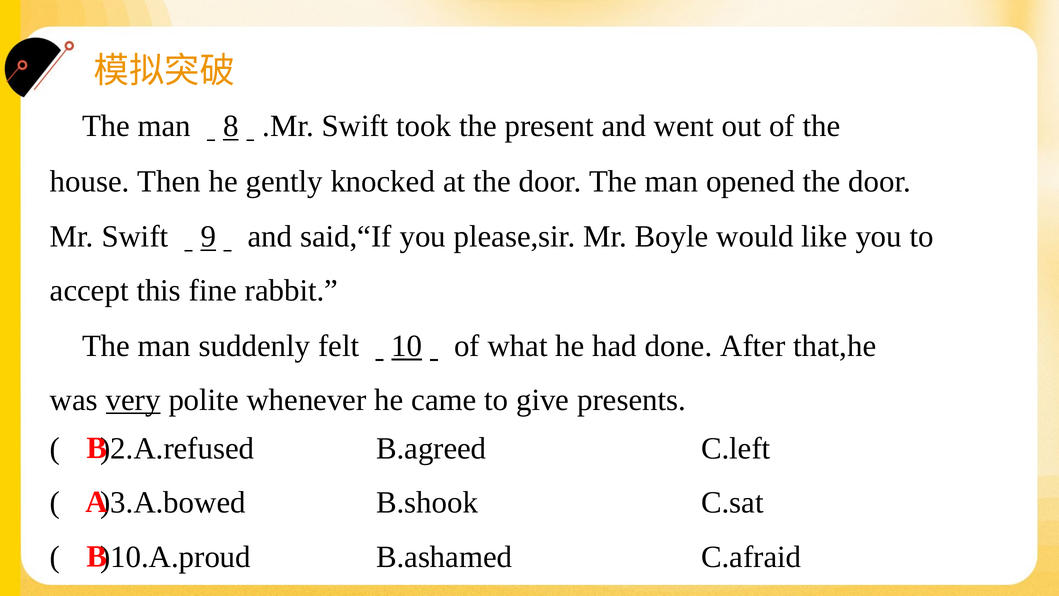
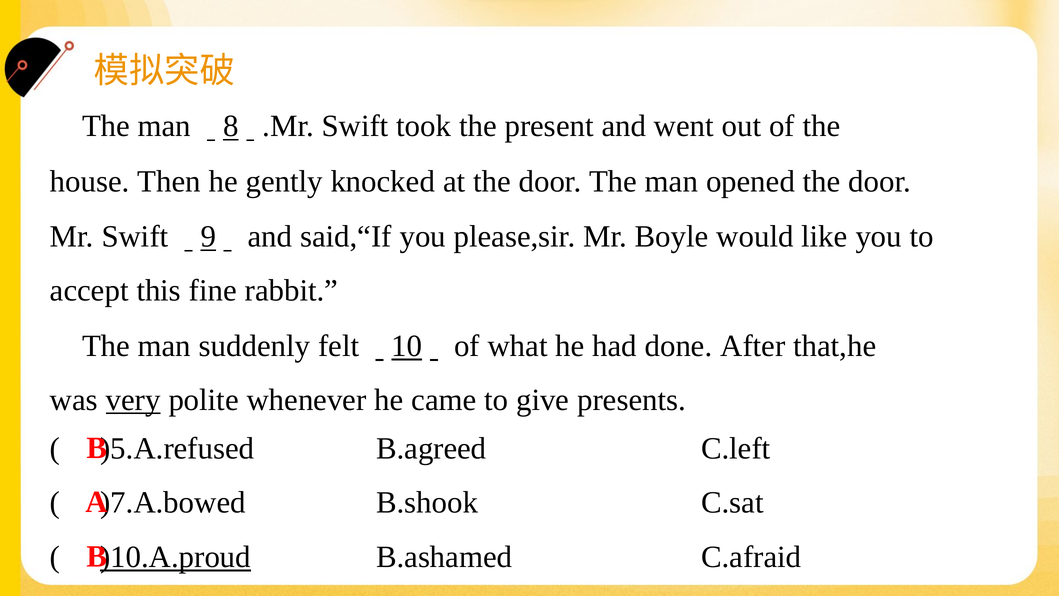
)2.A.refused: )2.A.refused -> )5.A.refused
)3.A.bowed: )3.A.bowed -> )7.A.bowed
)10.A.proud underline: none -> present
